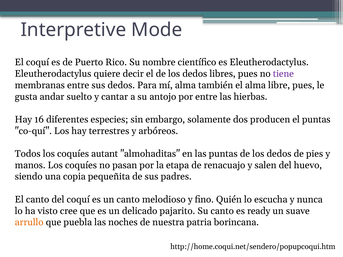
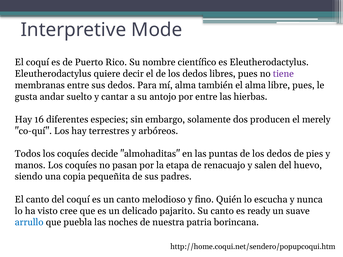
el puntas: puntas -> merely
autant: autant -> decide
arrullo colour: orange -> blue
